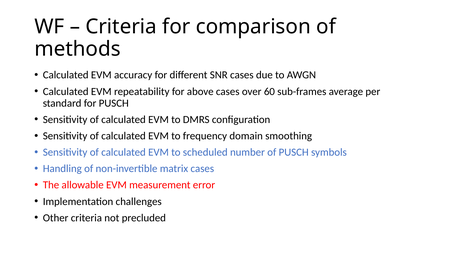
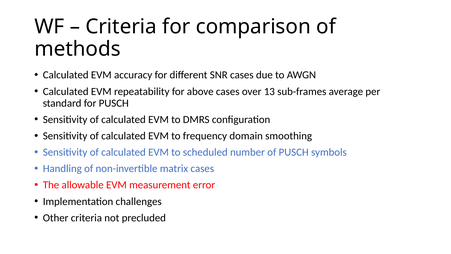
60: 60 -> 13
